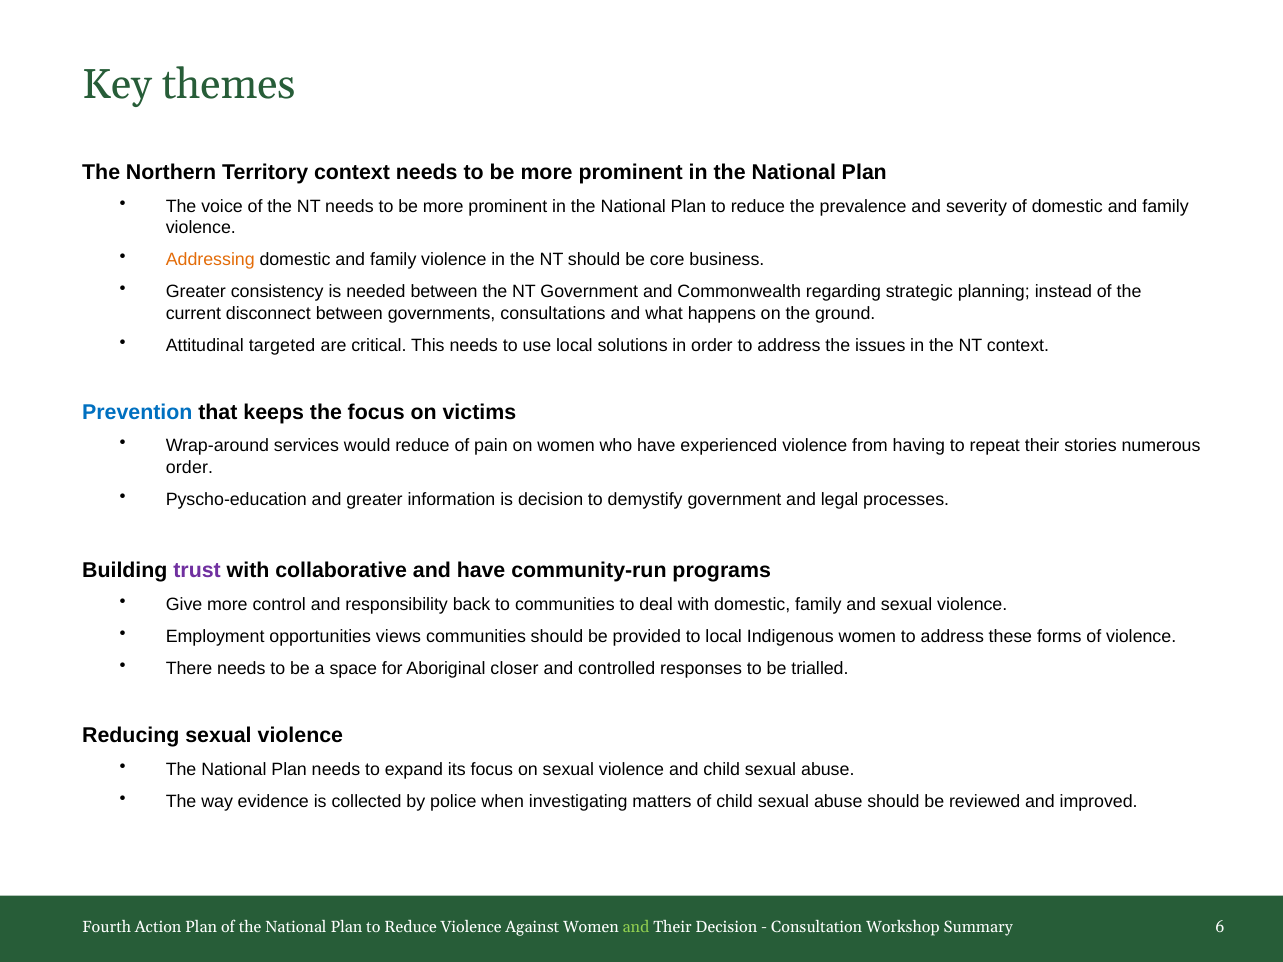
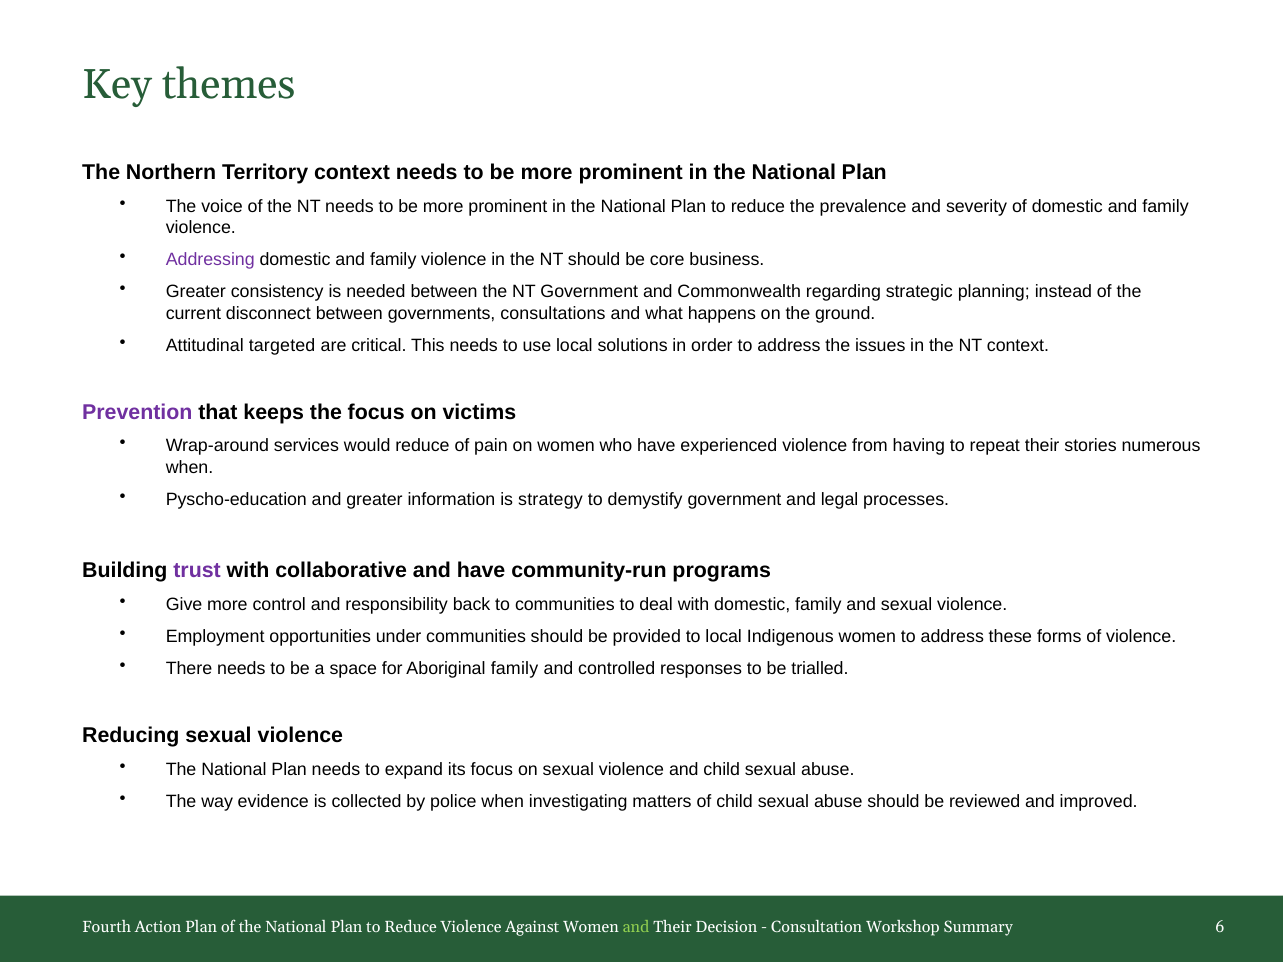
Addressing colour: orange -> purple
Prevention colour: blue -> purple
order at (189, 468): order -> when
is decision: decision -> strategy
views: views -> under
Aboriginal closer: closer -> family
